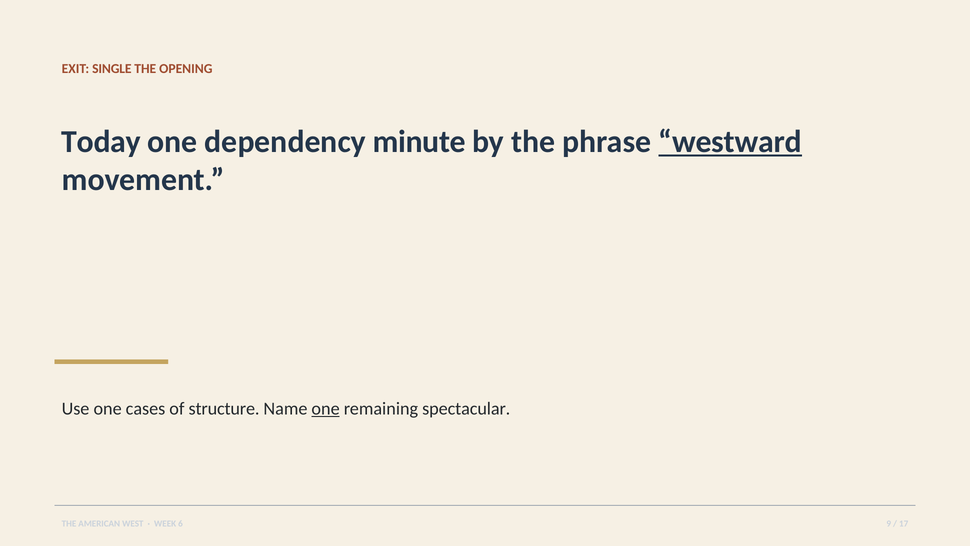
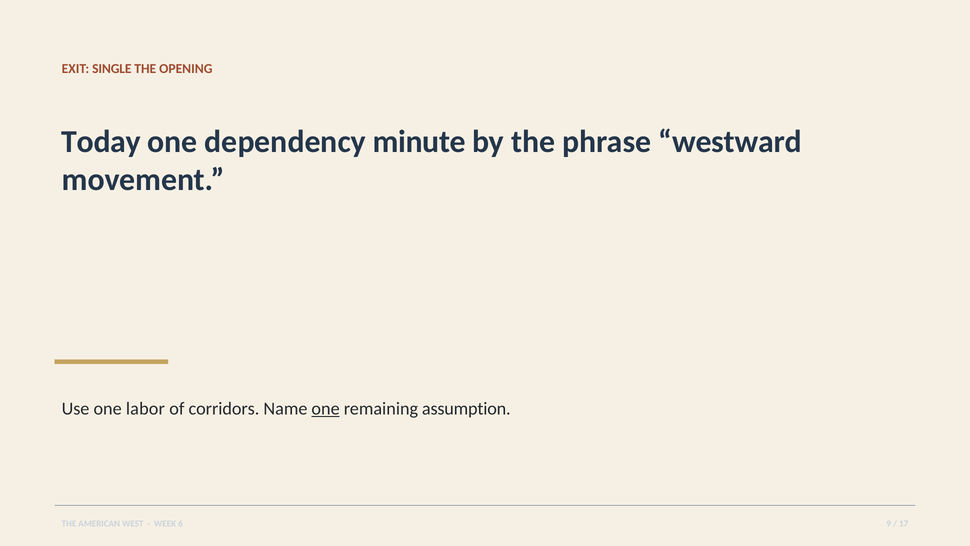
westward underline: present -> none
cases: cases -> labor
structure: structure -> corridors
spectacular: spectacular -> assumption
